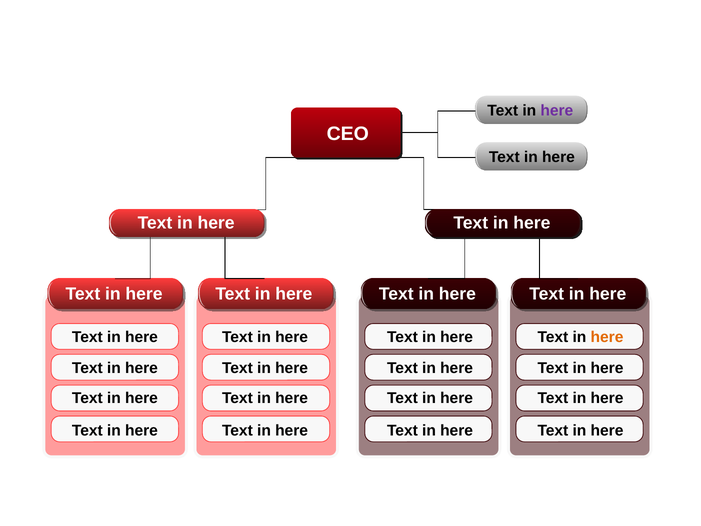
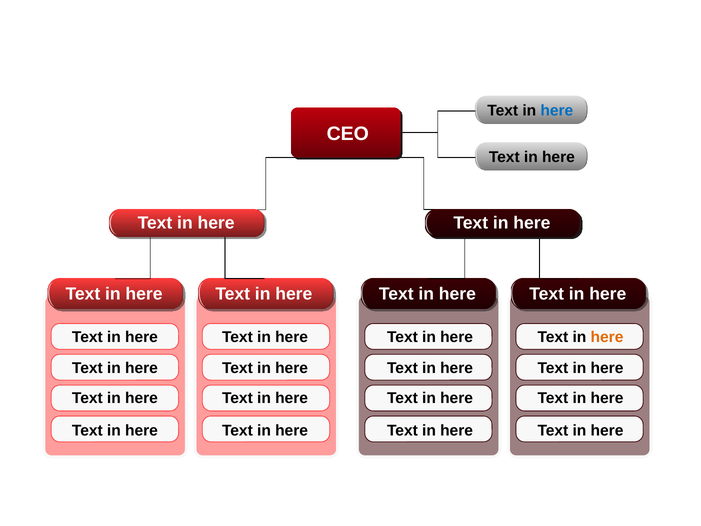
here at (557, 111) colour: purple -> blue
